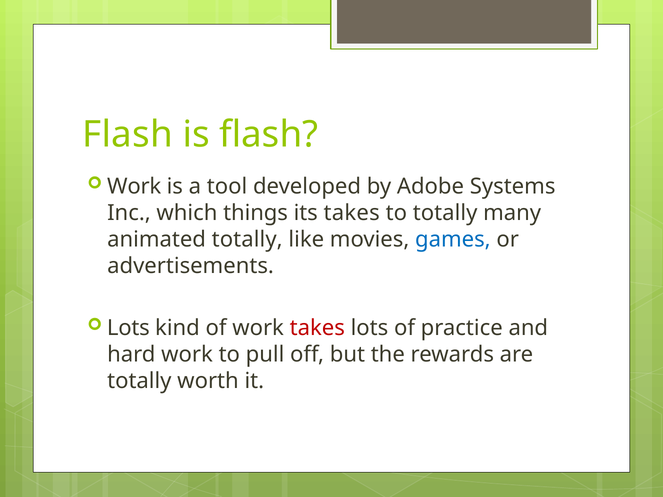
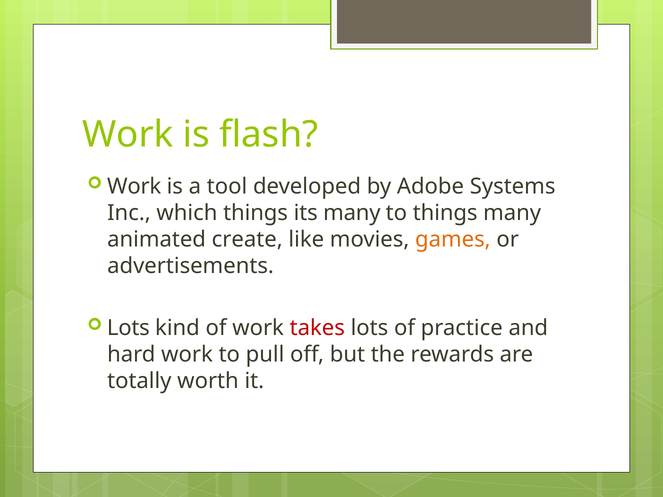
Flash at (128, 135): Flash -> Work
its takes: takes -> many
to totally: totally -> things
animated totally: totally -> create
games colour: blue -> orange
